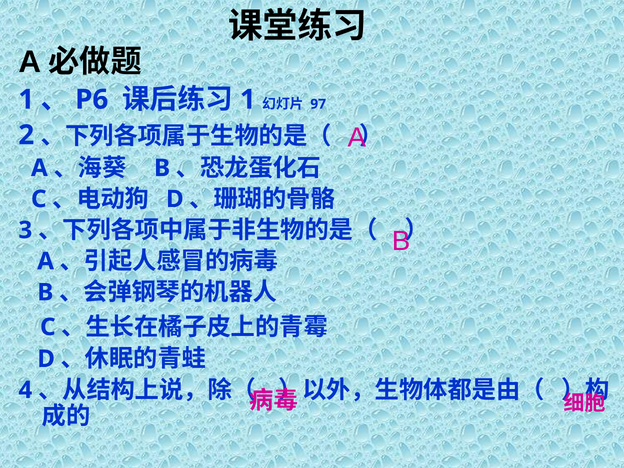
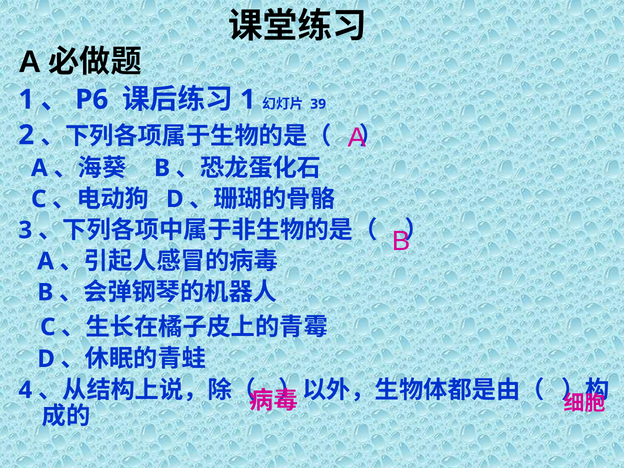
97: 97 -> 39
